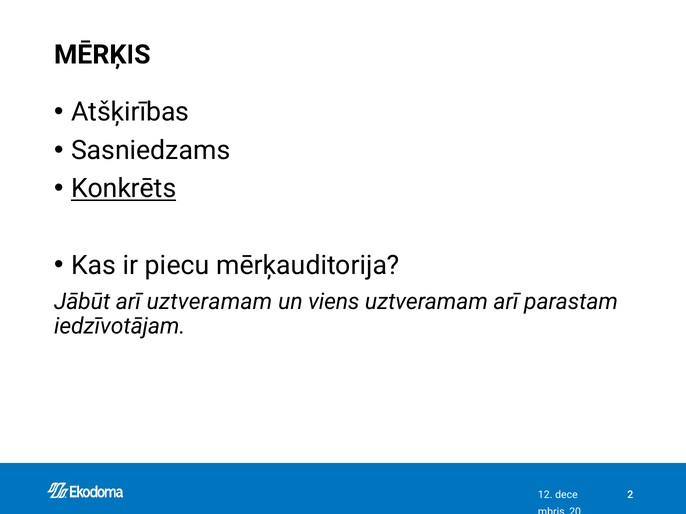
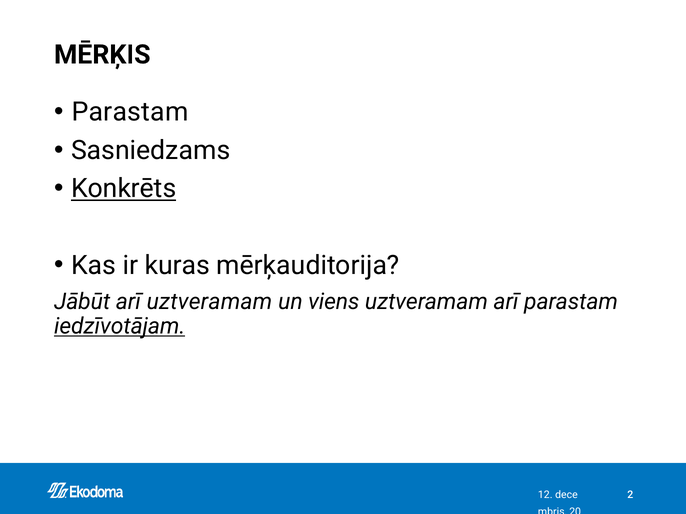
Atšķirības at (130, 112): Atšķirības -> Parastam
piecu: piecu -> kuras
iedzīvotājam underline: none -> present
